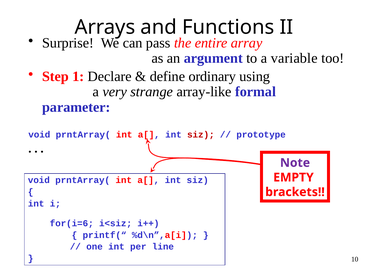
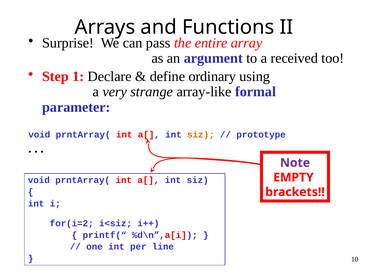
variable: variable -> received
siz at (201, 134) colour: red -> orange
for(i=6: for(i=6 -> for(i=2
